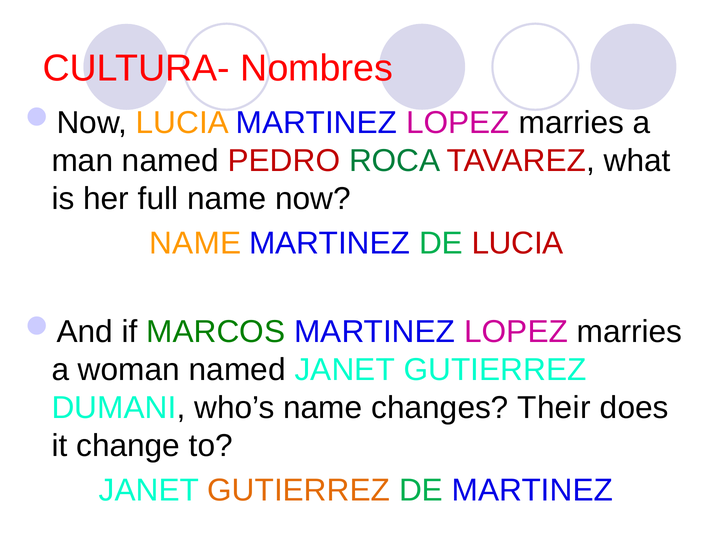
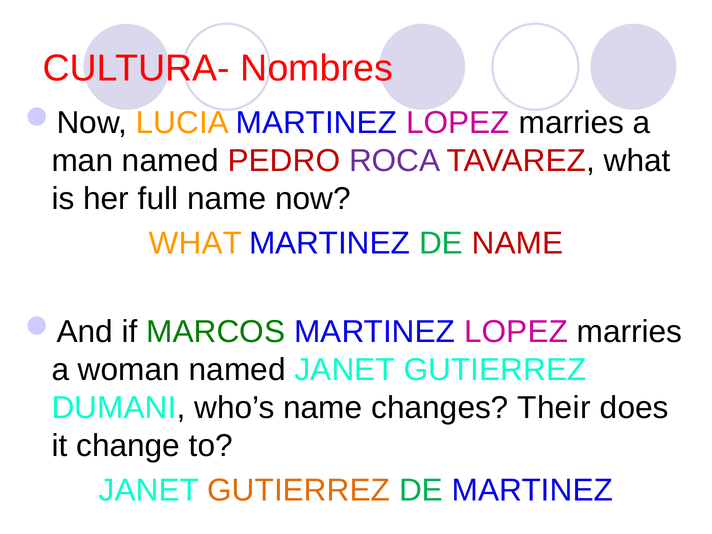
ROCA colour: green -> purple
NAME at (195, 243): NAME -> WHAT
DE LUCIA: LUCIA -> NAME
